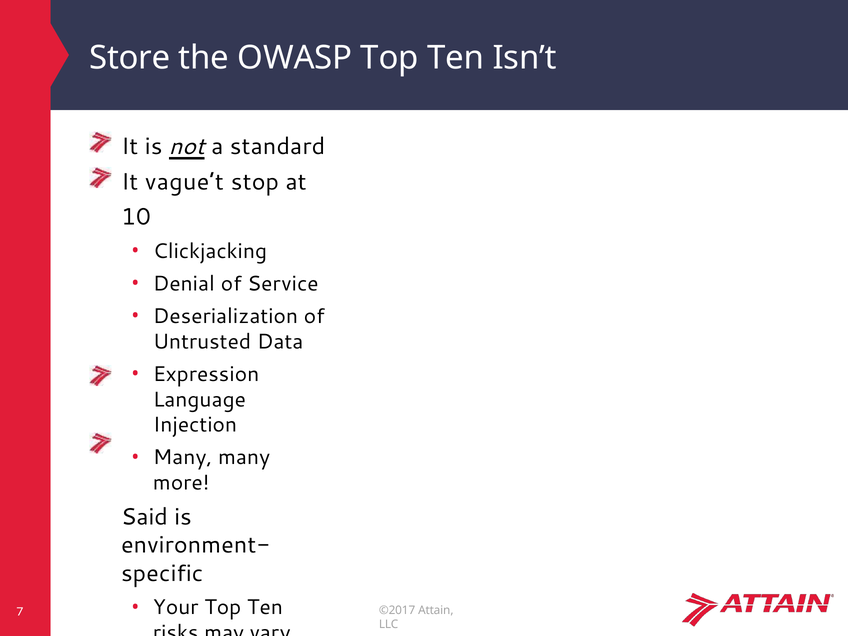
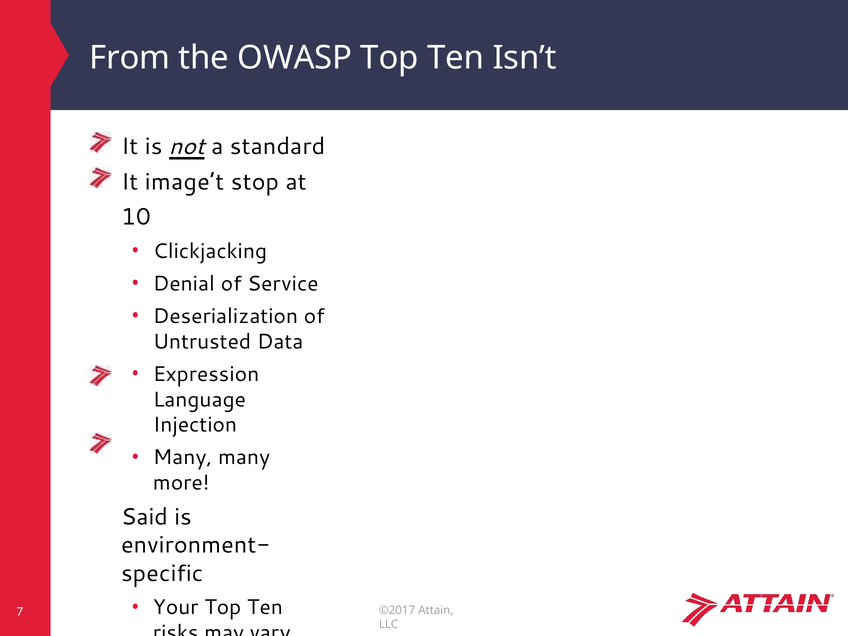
Store: Store -> From
vague’t: vague’t -> image’t
